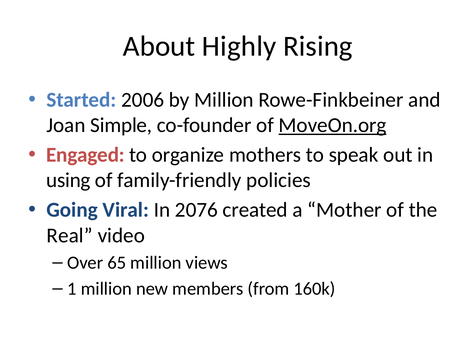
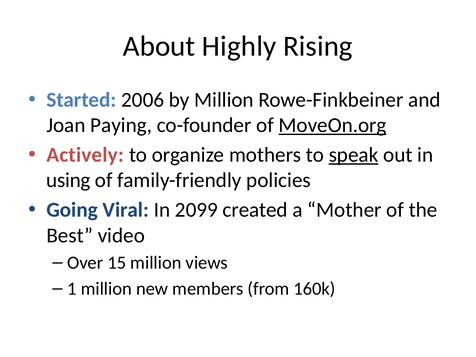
Simple: Simple -> Paying
Engaged: Engaged -> Actively
speak underline: none -> present
2076: 2076 -> 2099
Real: Real -> Best
65: 65 -> 15
